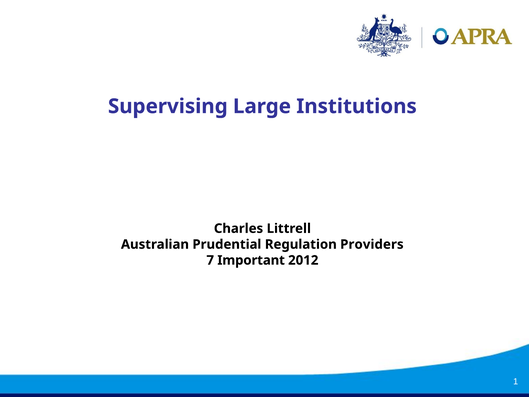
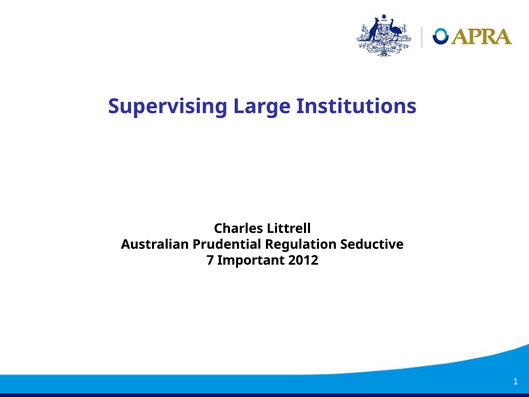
Providers: Providers -> Seductive
